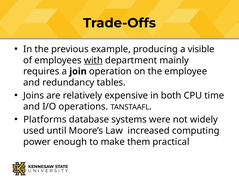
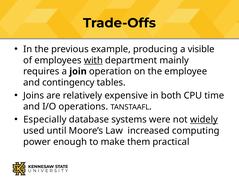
redundancy: redundancy -> contingency
Platforms: Platforms -> Especially
widely underline: none -> present
